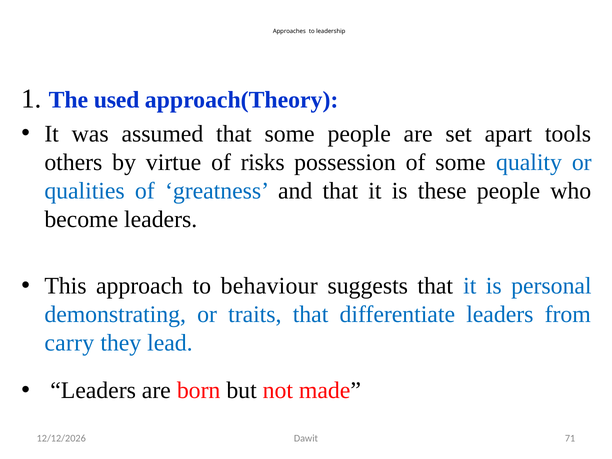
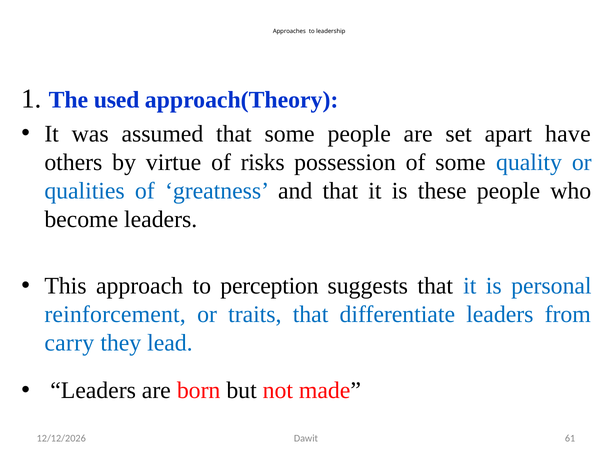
tools: tools -> have
behaviour: behaviour -> perception
demonstrating: demonstrating -> reinforcement
71: 71 -> 61
